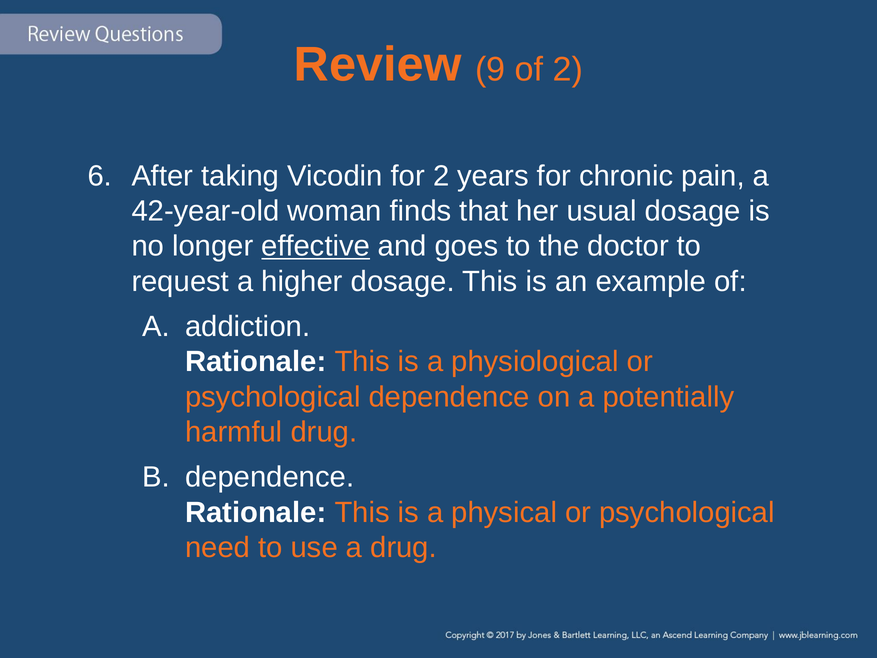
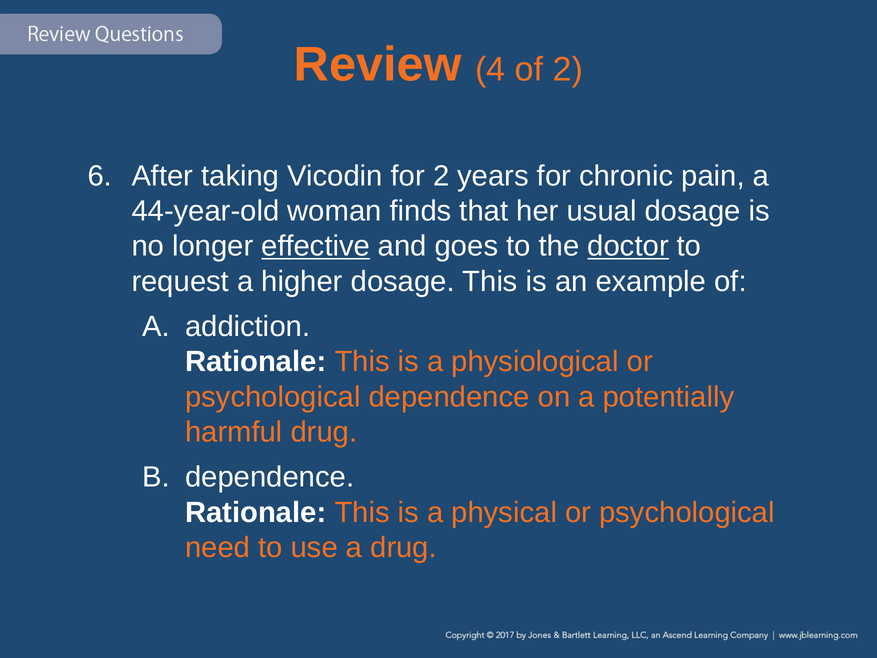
9: 9 -> 4
42-year-old: 42-year-old -> 44-year-old
doctor underline: none -> present
